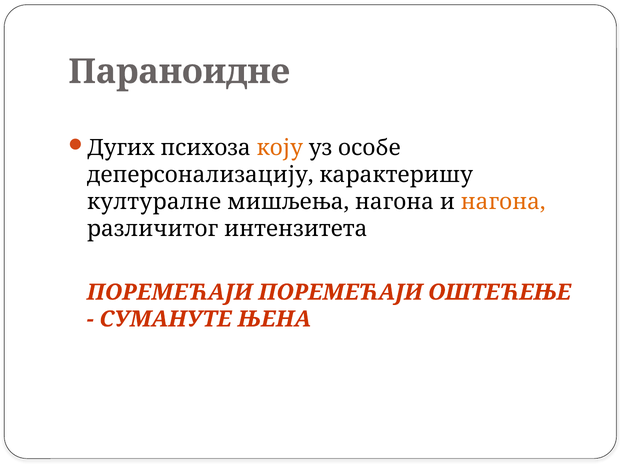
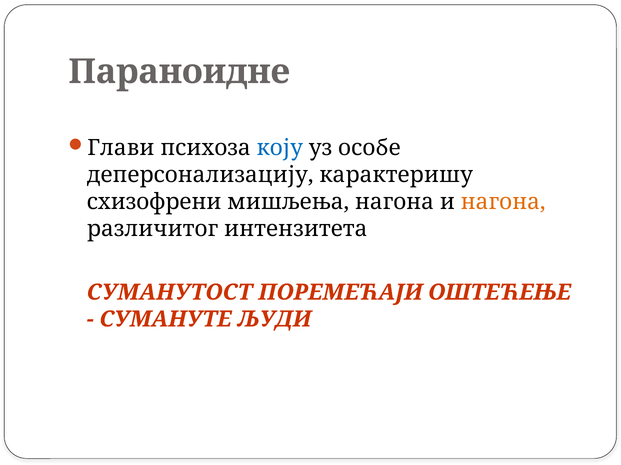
Дугих: Дугих -> Глави
коју colour: orange -> blue
културалне: културалне -> схизофрени
ПОРЕМЕЋАЈИ at (170, 293): ПОРЕМЕЋАЈИ -> СУМАНУТОСТ
ЊЕНА: ЊЕНА -> ЉУДИ
